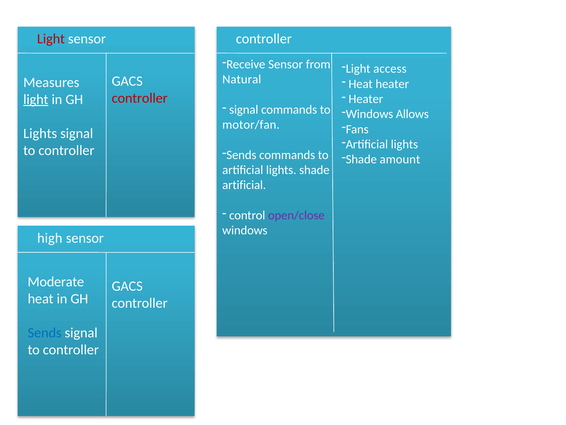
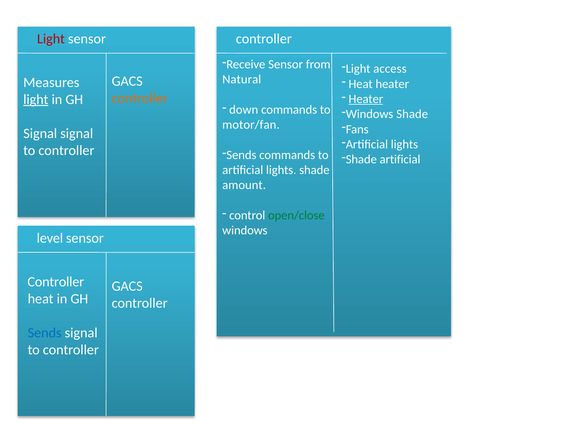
controller at (140, 98) colour: red -> orange
Heater at (366, 99) underline: none -> present
signal at (244, 109): signal -> down
Windows Allows: Allows -> Shade
Lights at (40, 133): Lights -> Signal
Shade amount: amount -> artificial
artificial at (244, 185): artificial -> amount
open/close colour: purple -> green
high: high -> level
Moderate at (56, 282): Moderate -> Controller
